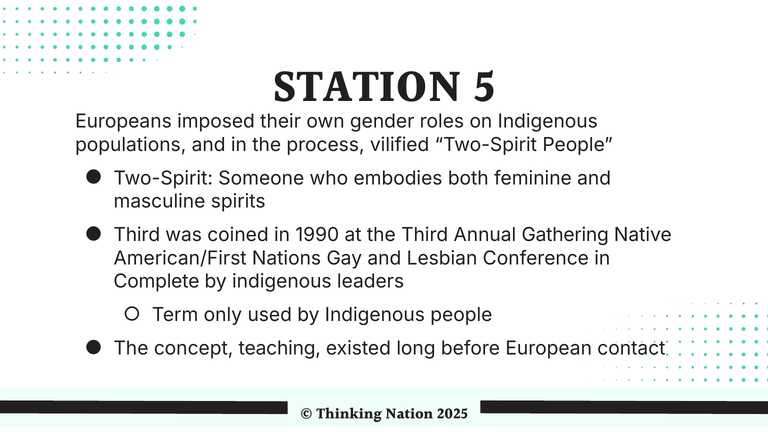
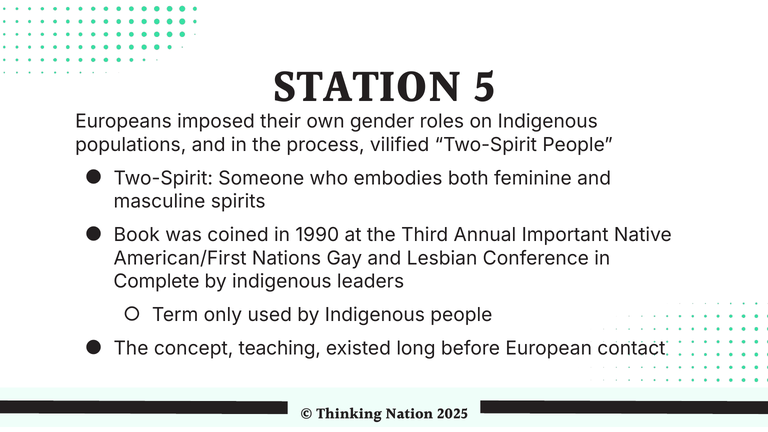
Third at (137, 235): Third -> Book
Gathering: Gathering -> Important
